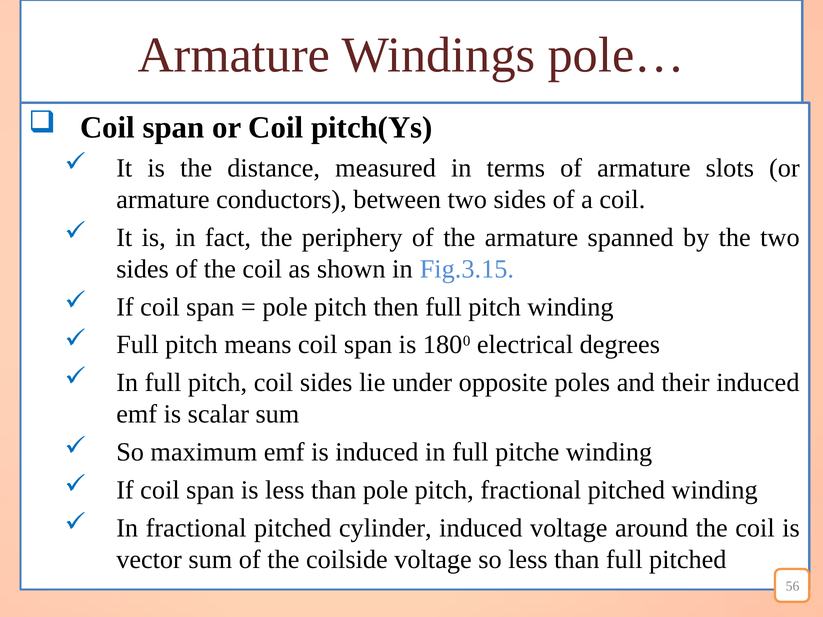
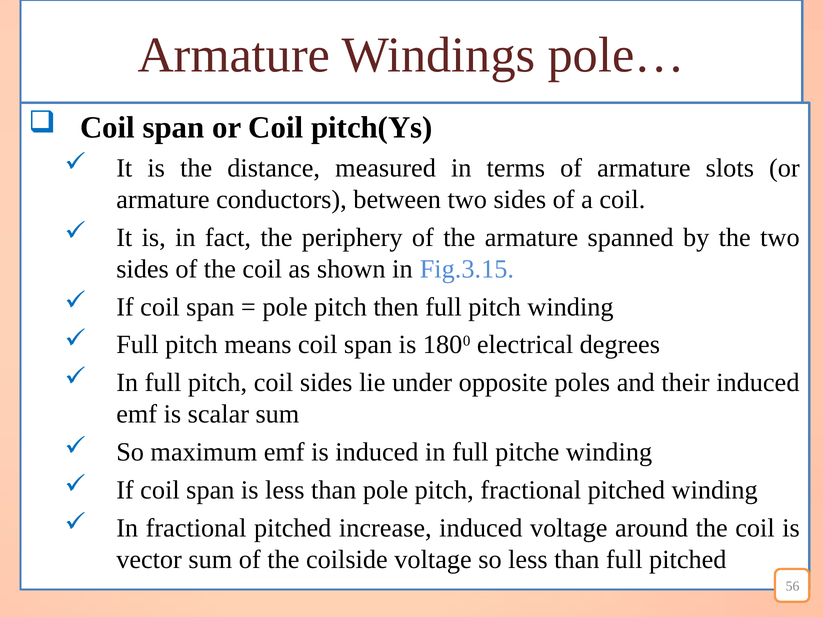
cylinder: cylinder -> increase
